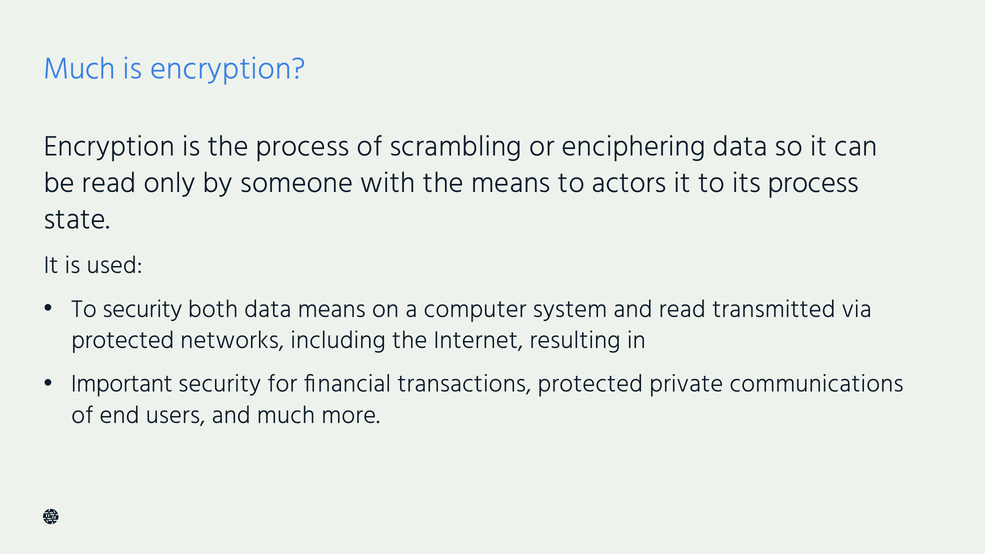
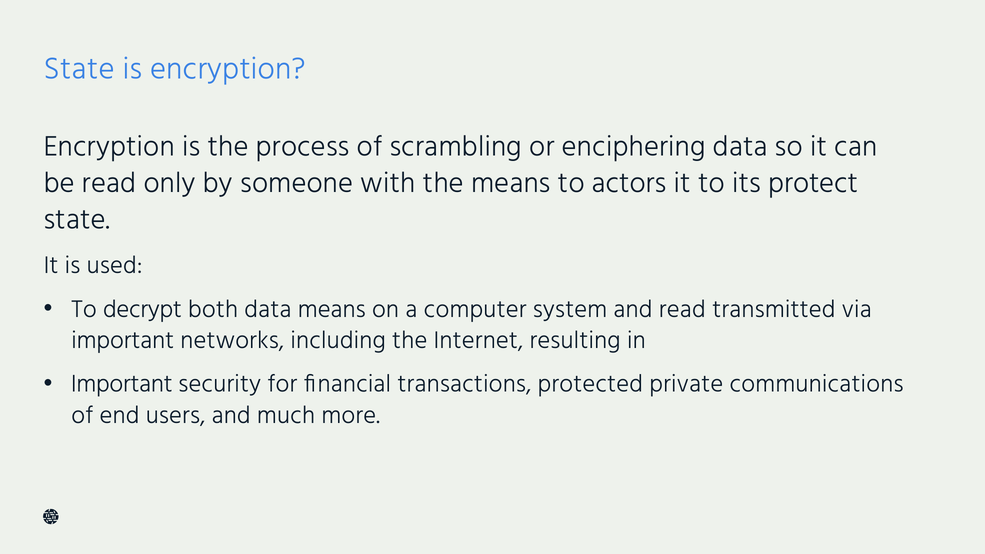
Much at (80, 69): Much -> State
its process: process -> protect
To security: security -> decrypt
protected at (123, 340): protected -> important
